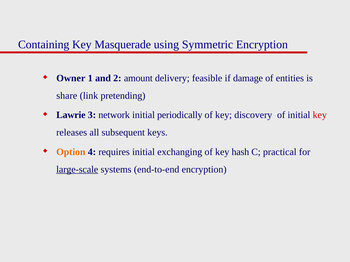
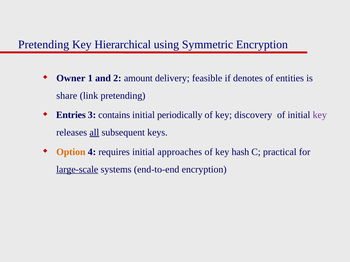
Containing at (44, 45): Containing -> Pretending
Masquerade: Masquerade -> Hierarchical
damage: damage -> denotes
Lawrie: Lawrie -> Entries
network: network -> contains
key at (320, 115) colour: red -> purple
all underline: none -> present
exchanging: exchanging -> approaches
